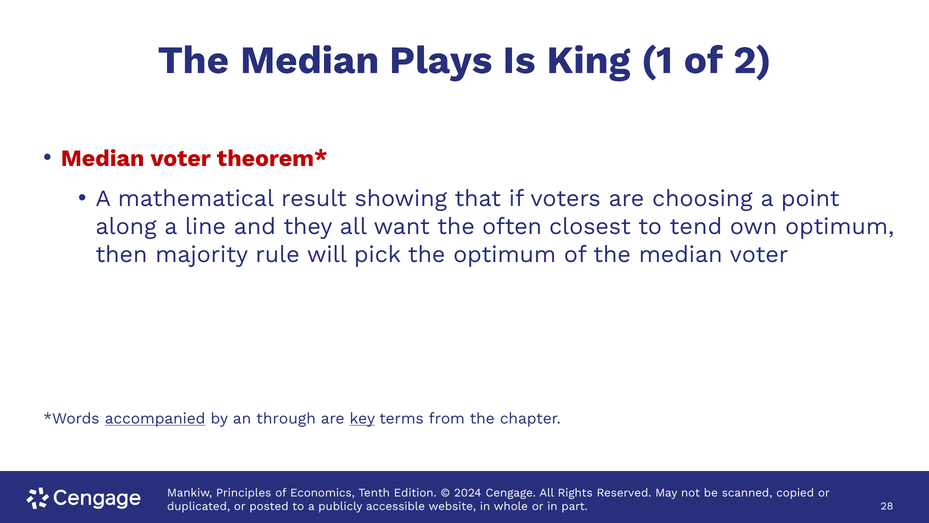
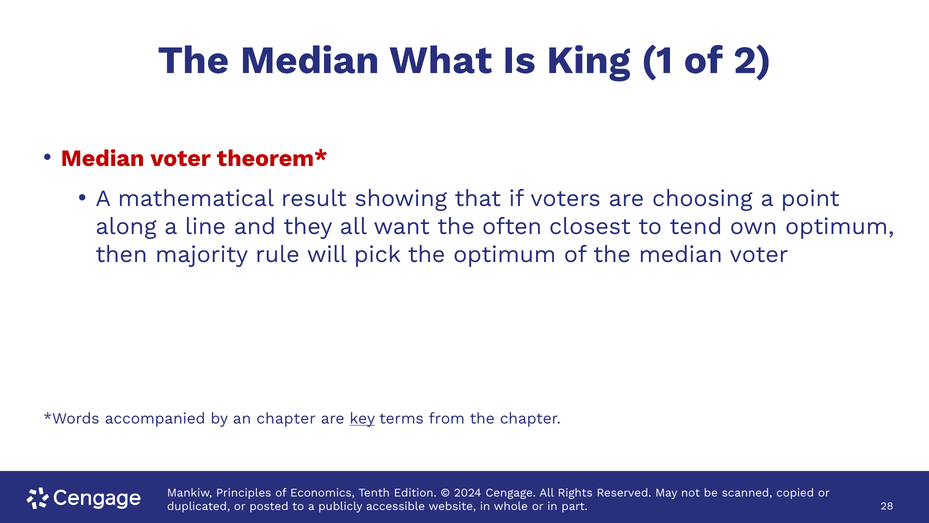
Plays: Plays -> What
accompanied underline: present -> none
an through: through -> chapter
